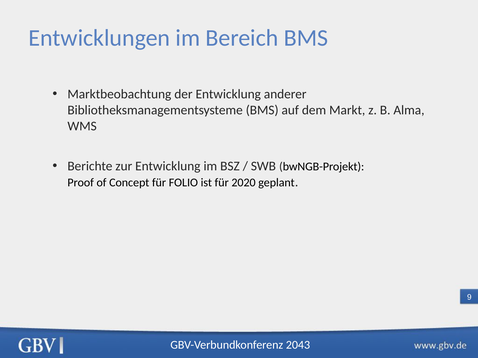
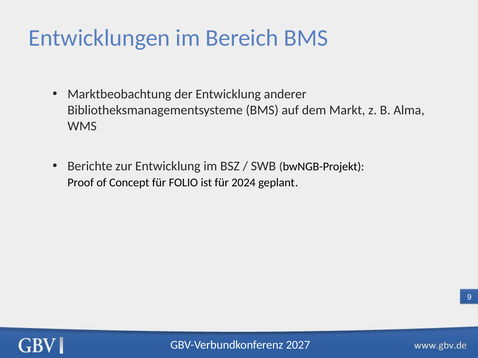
2020: 2020 -> 2024
2043: 2043 -> 2027
